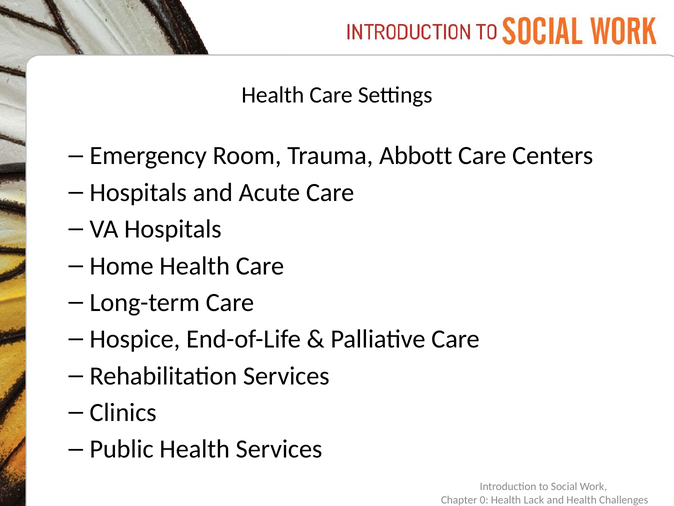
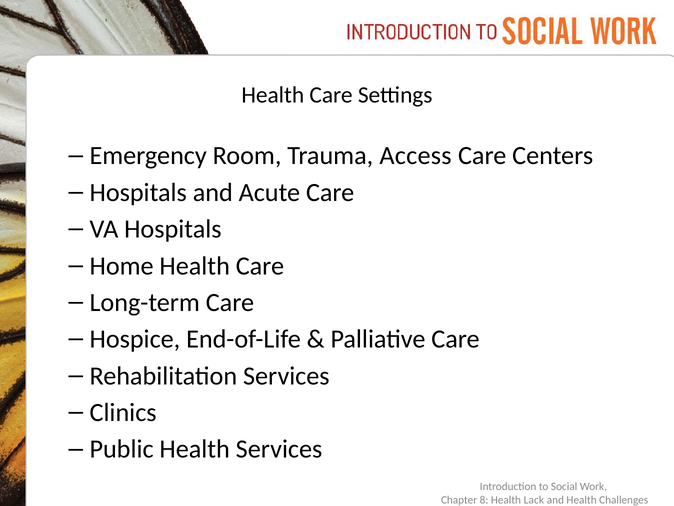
Abbott: Abbott -> Access
0: 0 -> 8
